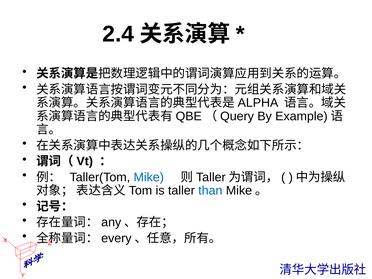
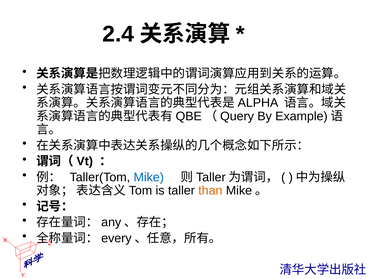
than colour: blue -> orange
